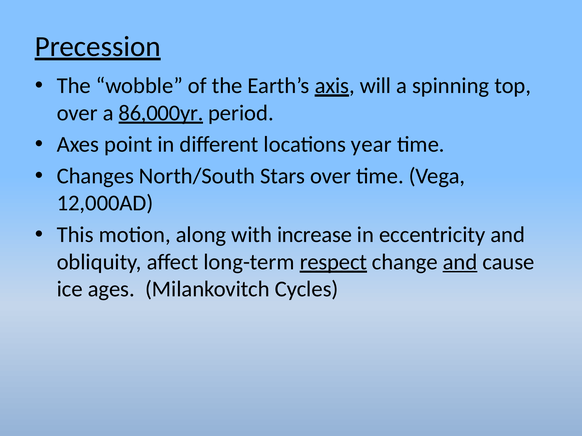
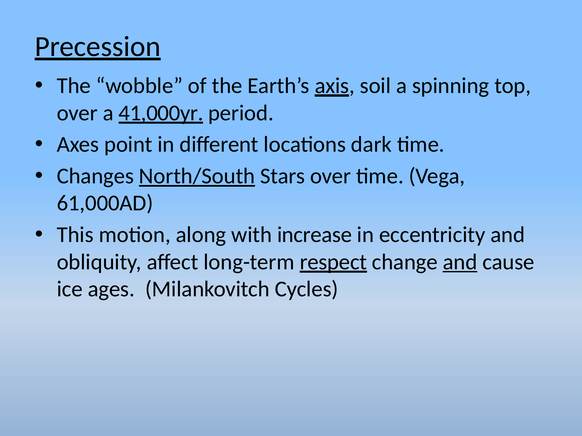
will: will -> soil
86,000yr: 86,000yr -> 41,000yr
year: year -> dark
North/South underline: none -> present
12,000AD: 12,000AD -> 61,000AD
